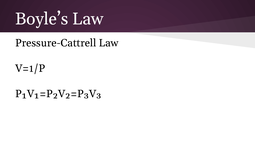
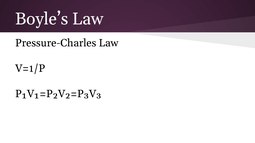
Pressure-Cattrell: Pressure-Cattrell -> Pressure-Charles
